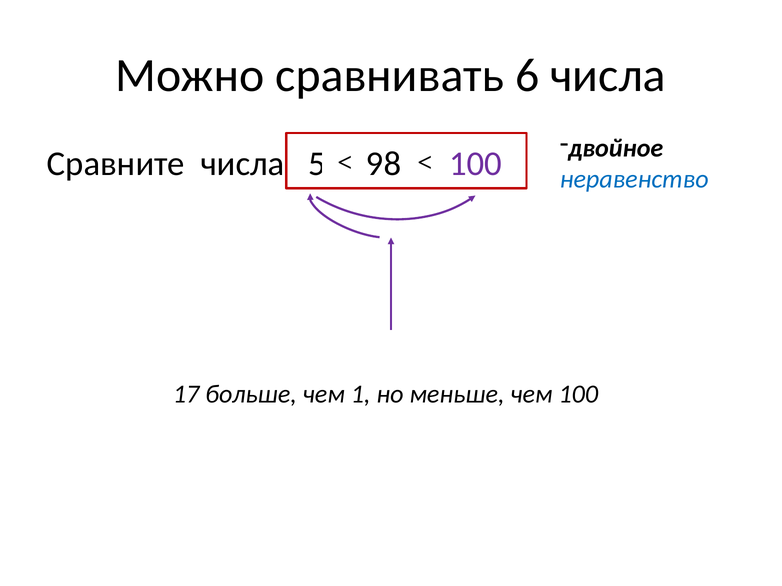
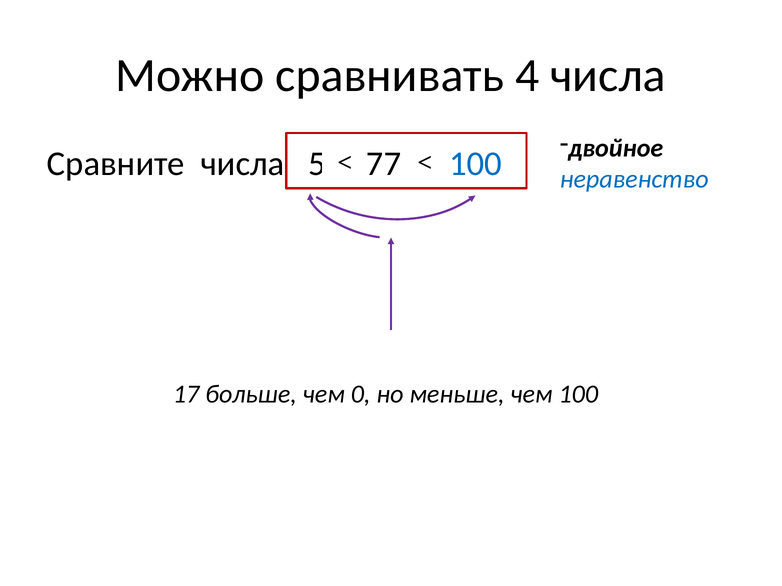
6: 6 -> 4
98: 98 -> 77
100 at (476, 164) colour: purple -> blue
1: 1 -> 0
